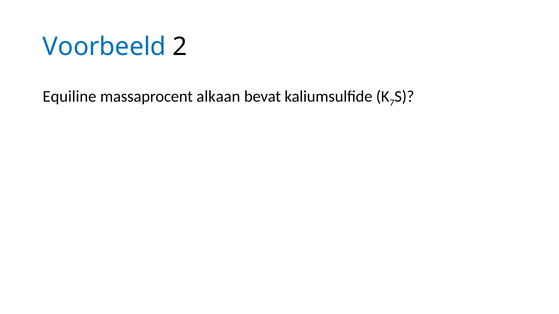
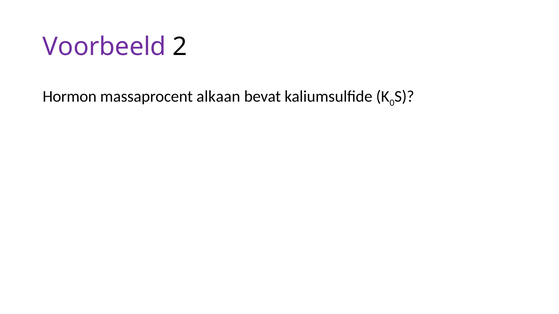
Voorbeeld colour: blue -> purple
Equiline: Equiline -> Hormon
7: 7 -> 0
